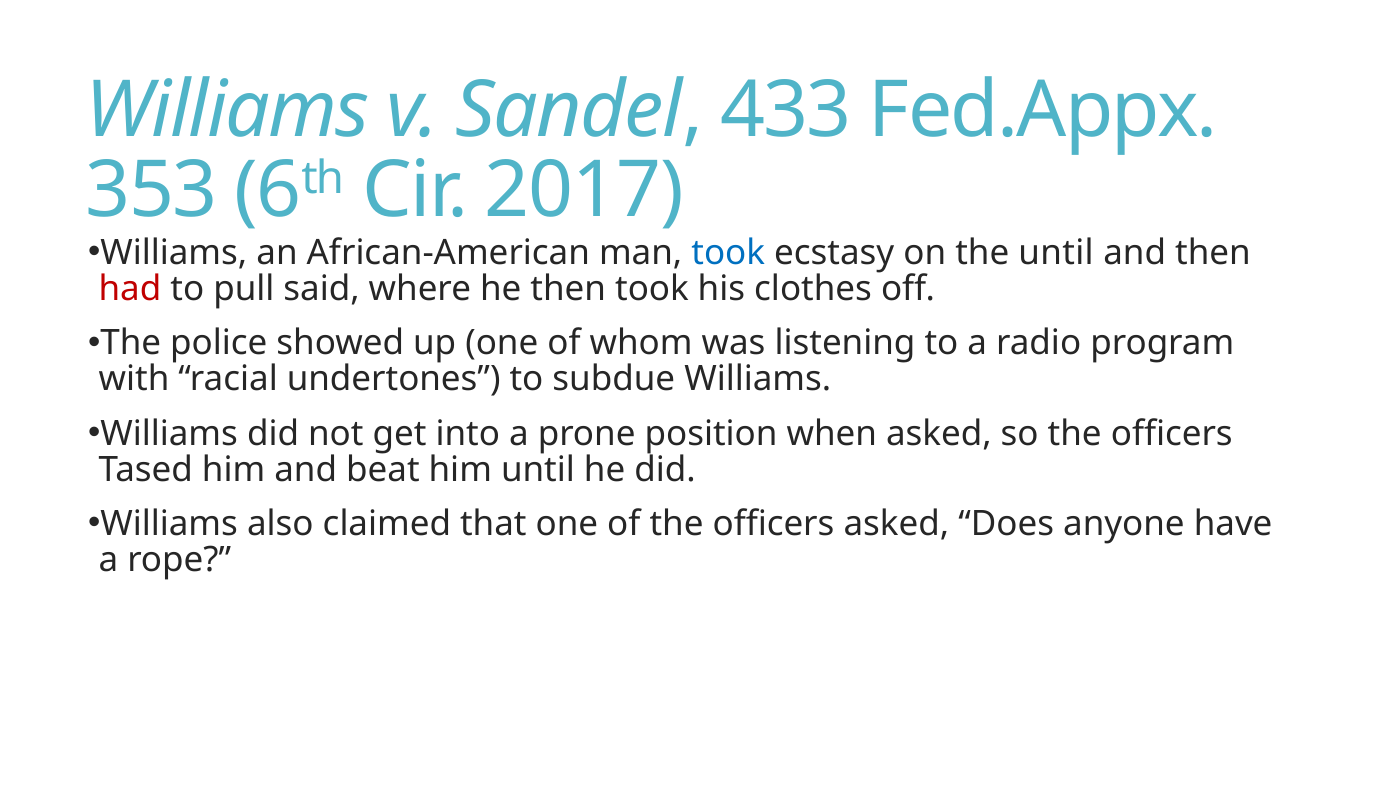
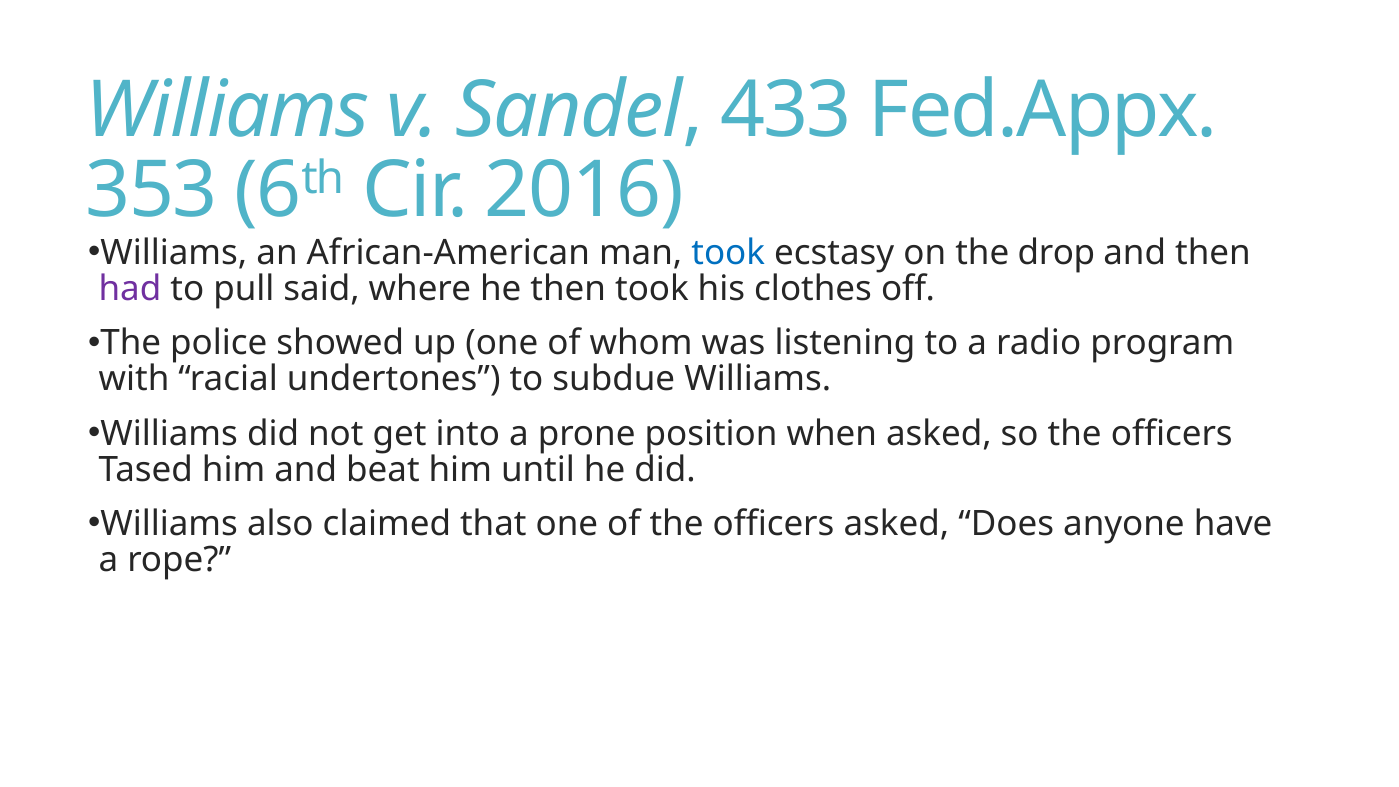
2017: 2017 -> 2016
the until: until -> drop
had colour: red -> purple
